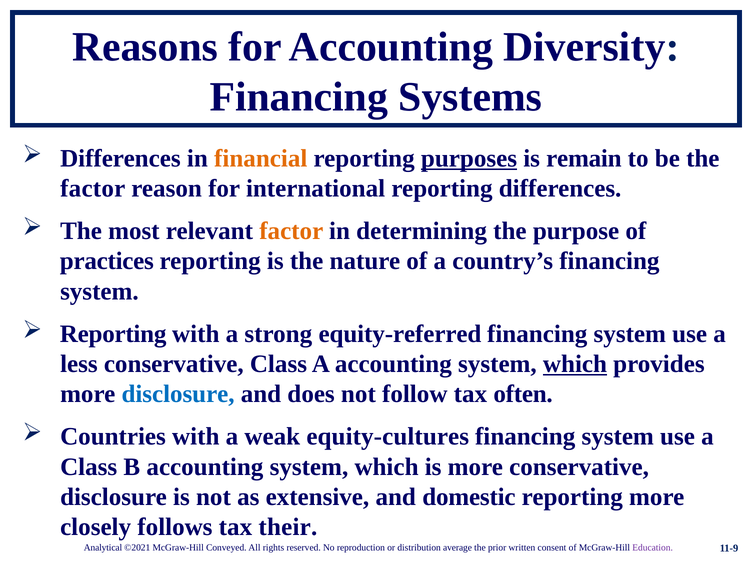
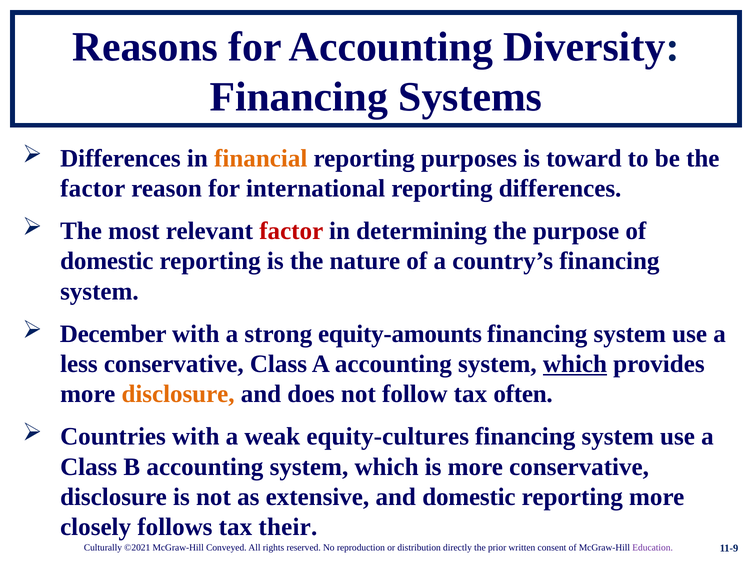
purposes underline: present -> none
remain: remain -> toward
factor at (291, 231) colour: orange -> red
practices at (107, 261): practices -> domestic
Reporting at (113, 334): Reporting -> December
equity-referred: equity-referred -> equity-amounts
disclosure at (178, 394) colour: blue -> orange
Analytical: Analytical -> Culturally
average: average -> directly
